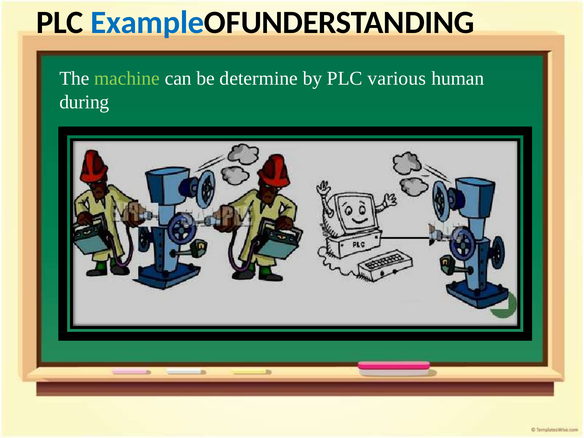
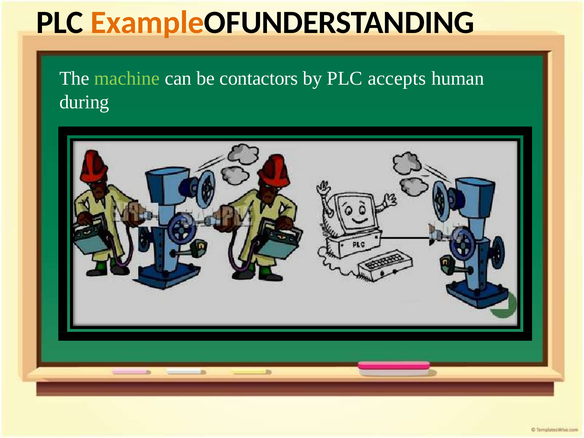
Example colour: blue -> orange
determine: determine -> contactors
various: various -> accepts
